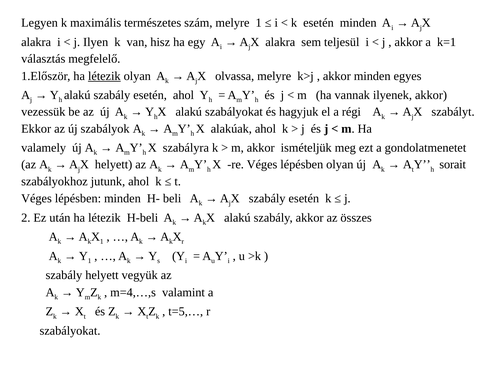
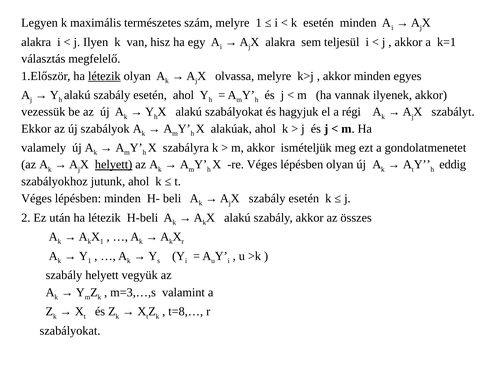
helyett at (114, 164) underline: none -> present
sorait: sorait -> eddig
m=4,…,s: m=4,…,s -> m=3,…,s
t=5,…: t=5,… -> t=8,…
